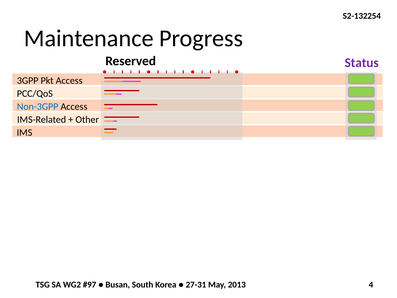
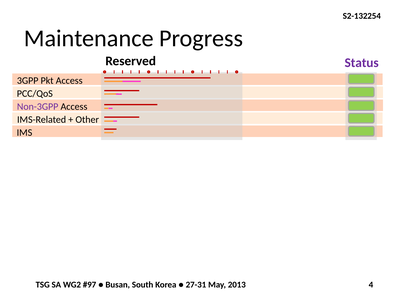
Non-3GPP colour: blue -> purple
